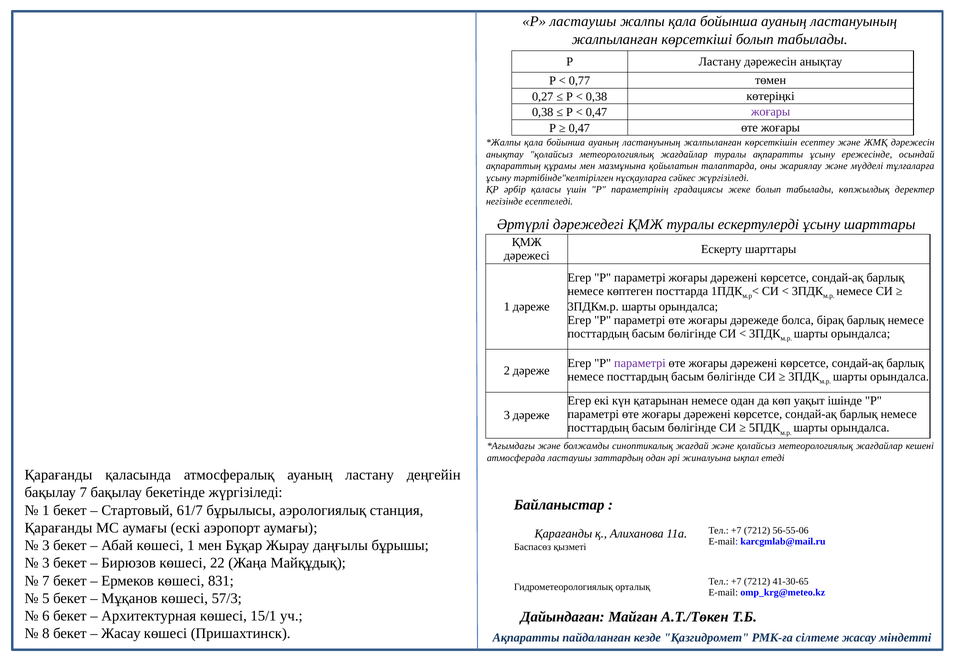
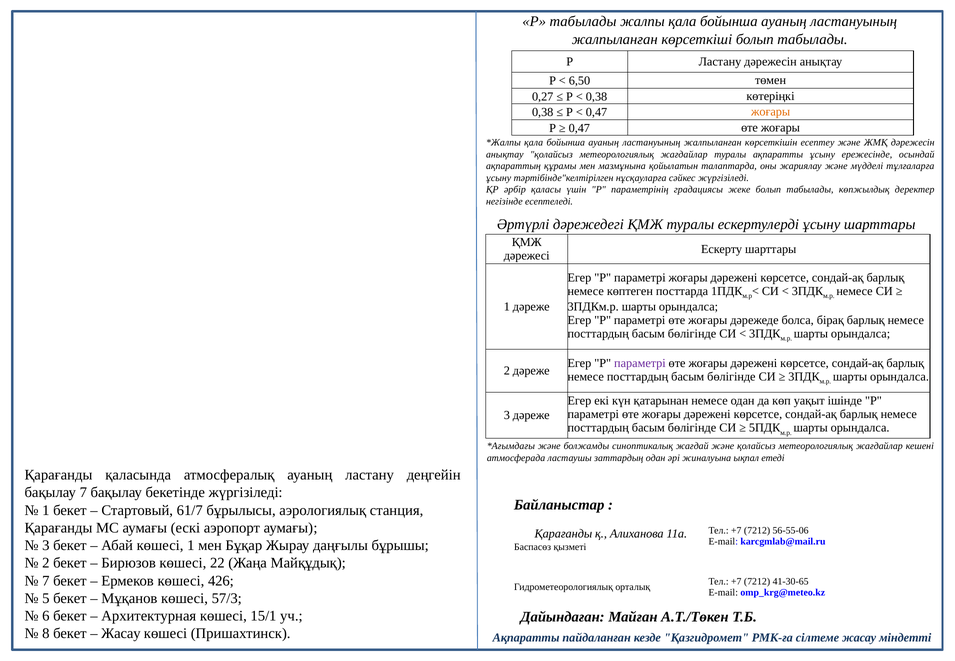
Р ластаушы: ластаушы -> табылады
0,77: 0,77 -> 6,50
жоғары at (771, 112) colour: purple -> orange
3 at (46, 563): 3 -> 2
831: 831 -> 426
